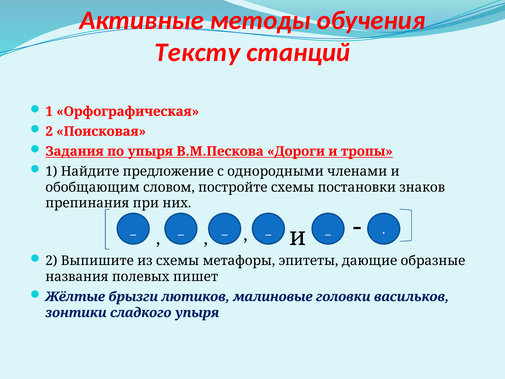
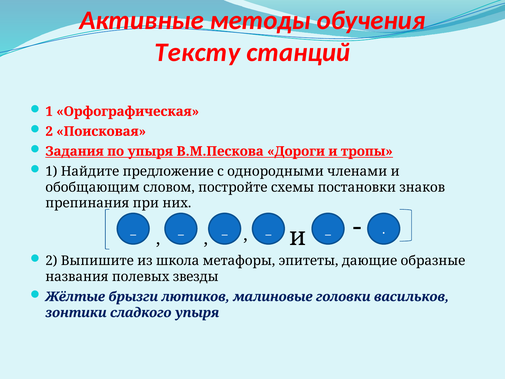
из схемы: схемы -> школа
пишет: пишет -> звезды
